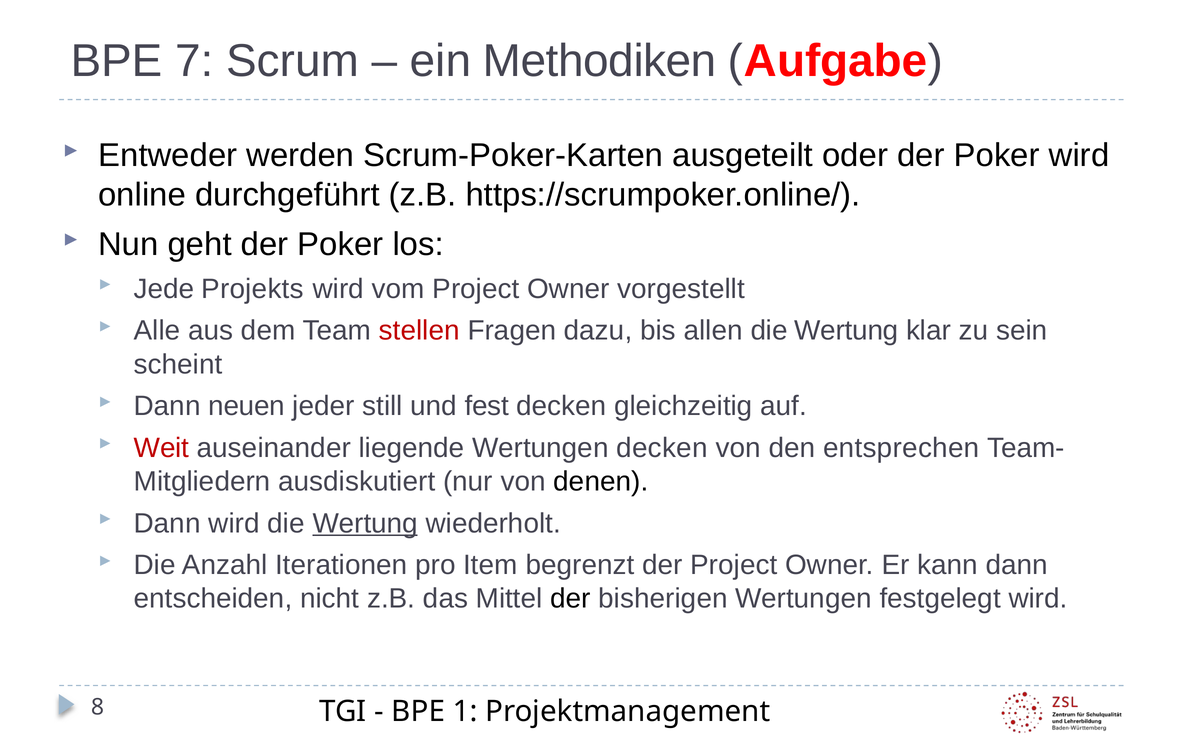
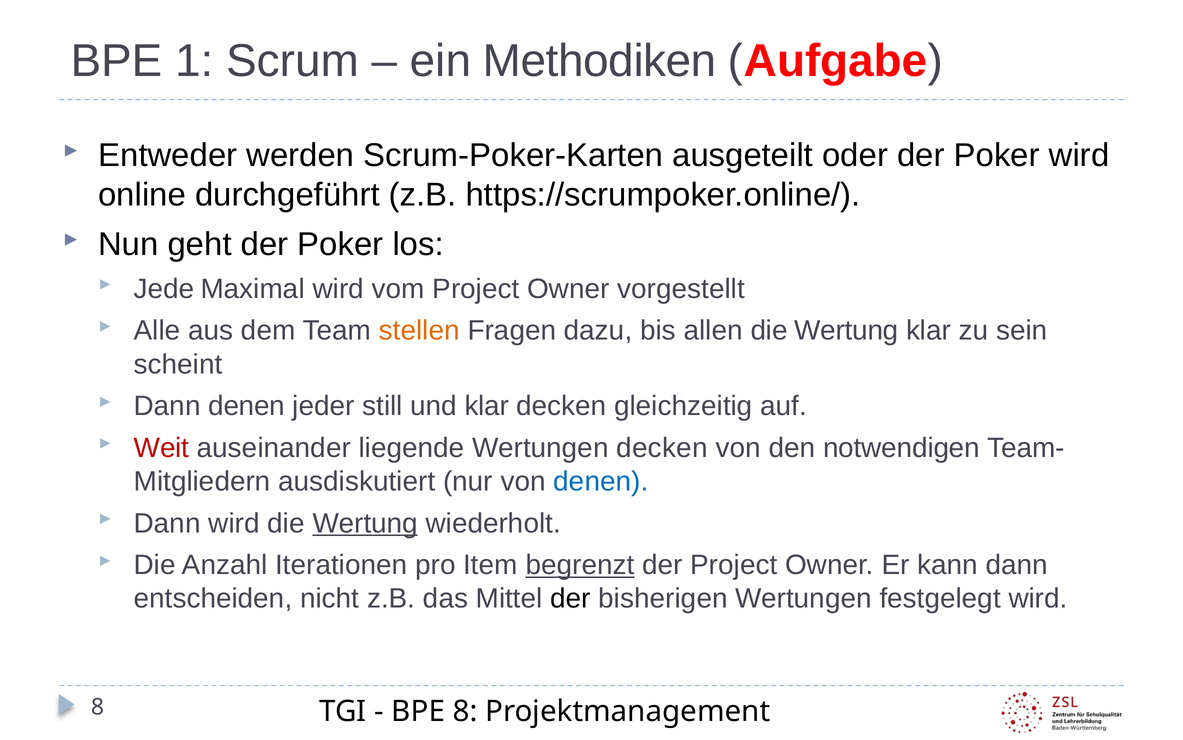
7: 7 -> 1
Projekts: Projekts -> Maximal
stellen colour: red -> orange
Dann neuen: neuen -> denen
und fest: fest -> klar
entsprechen: entsprechen -> notwendigen
denen at (601, 481) colour: black -> blue
begrenzt underline: none -> present
BPE 1: 1 -> 8
